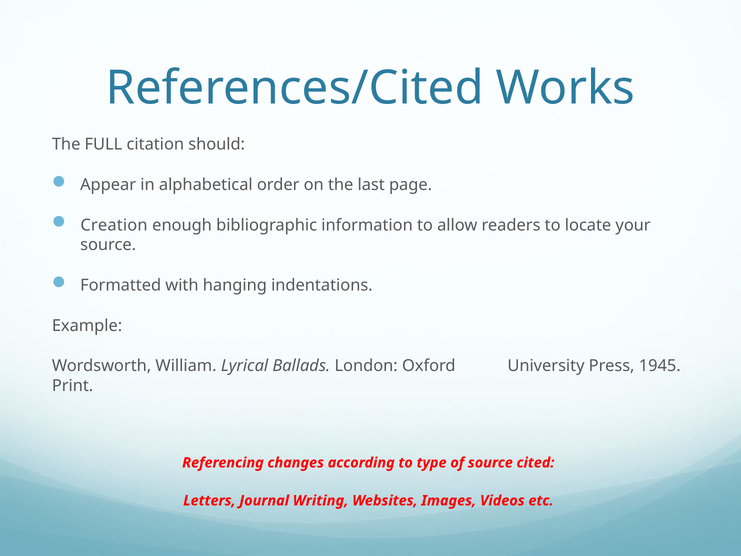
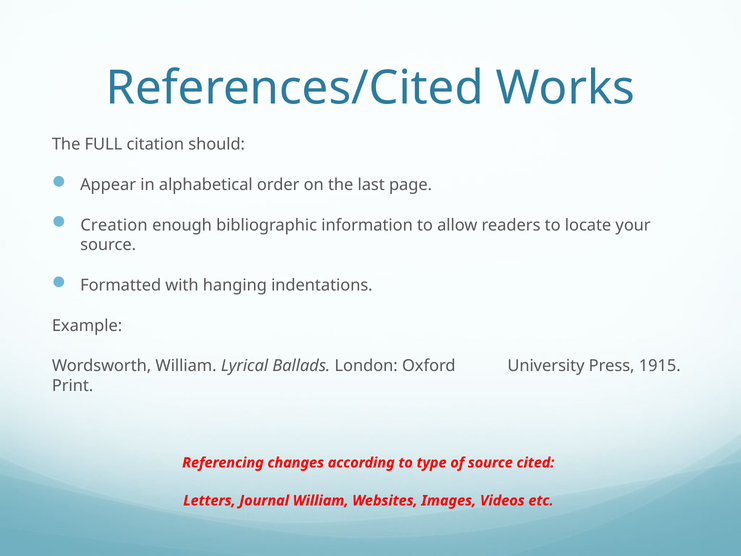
1945: 1945 -> 1915
Journal Writing: Writing -> William
